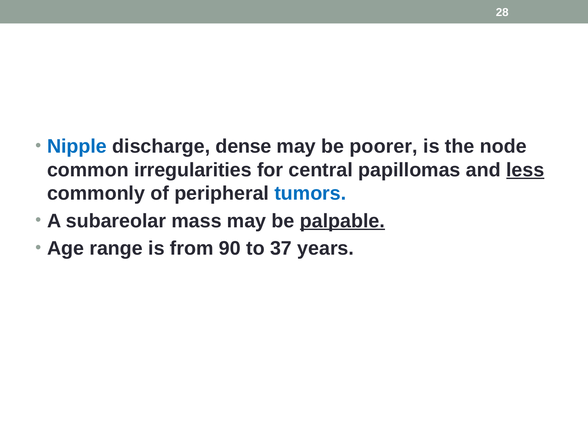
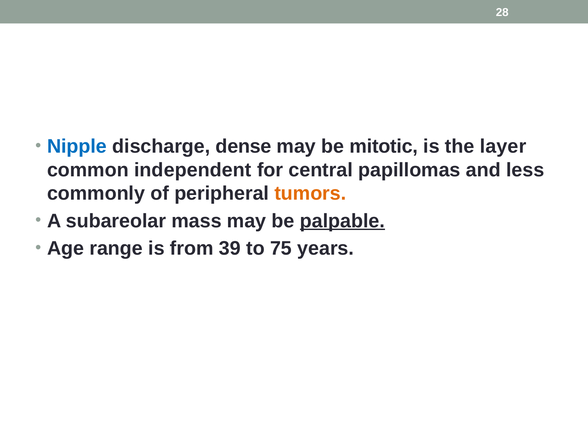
poorer: poorer -> mitotic
node: node -> layer
irregularities: irregularities -> independent
less underline: present -> none
tumors colour: blue -> orange
90: 90 -> 39
37: 37 -> 75
